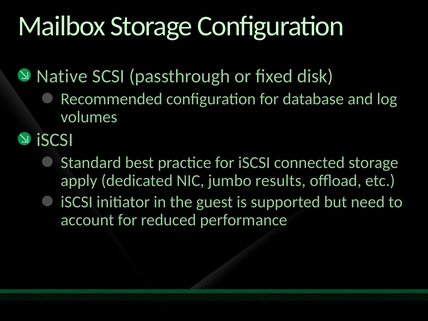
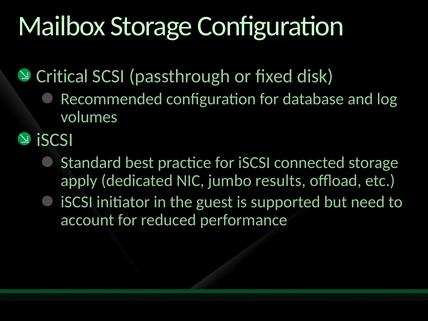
Native: Native -> Critical
